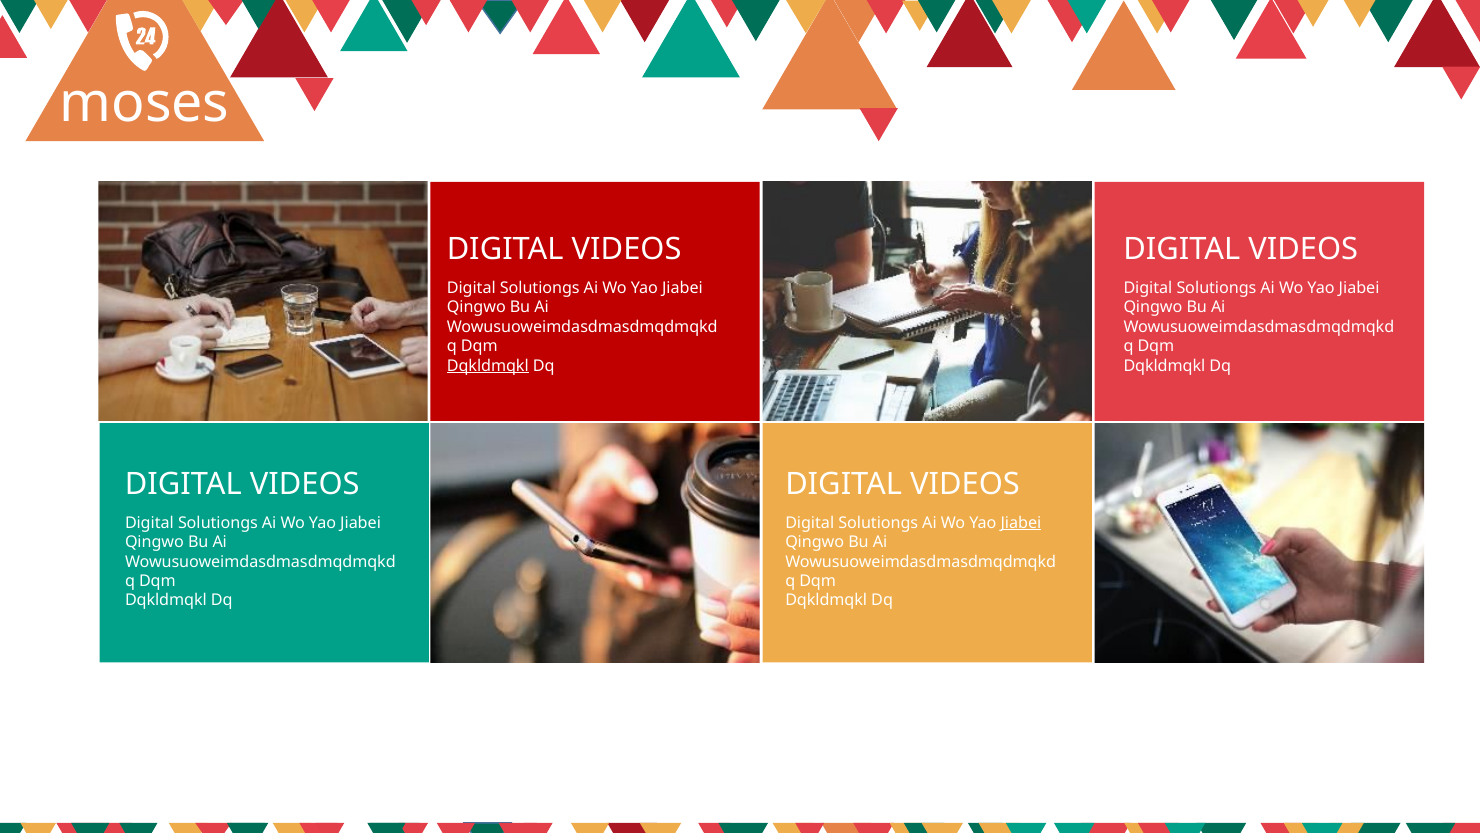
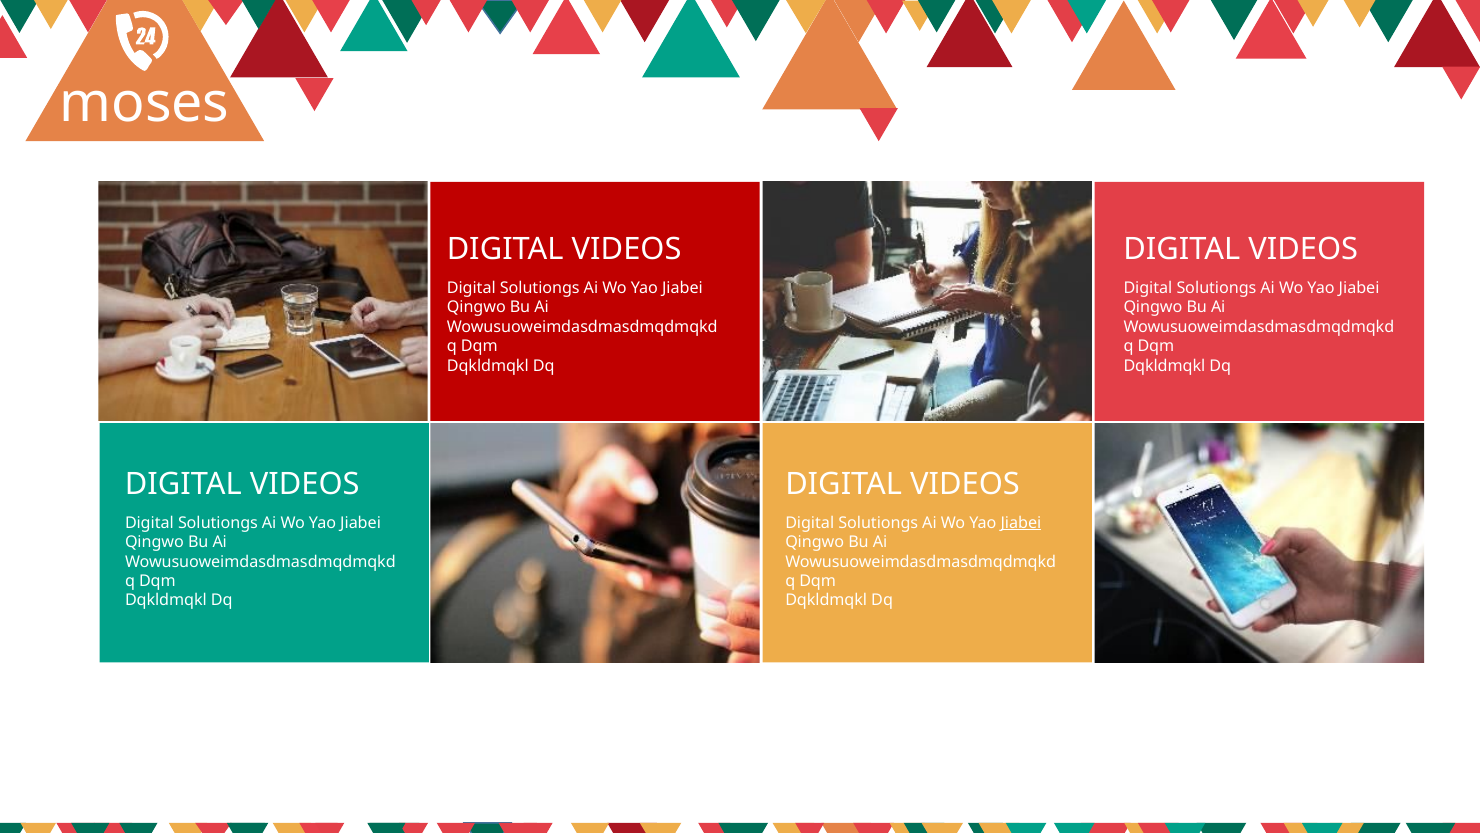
Dqkldmqkl at (488, 366) underline: present -> none
